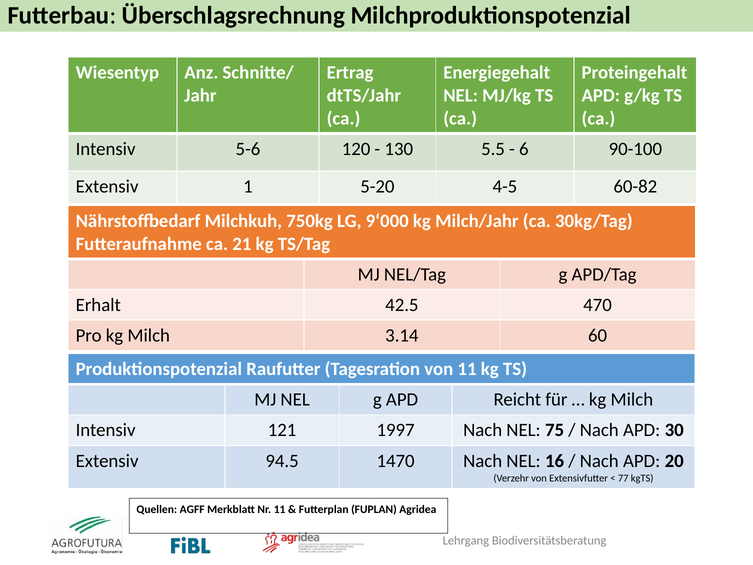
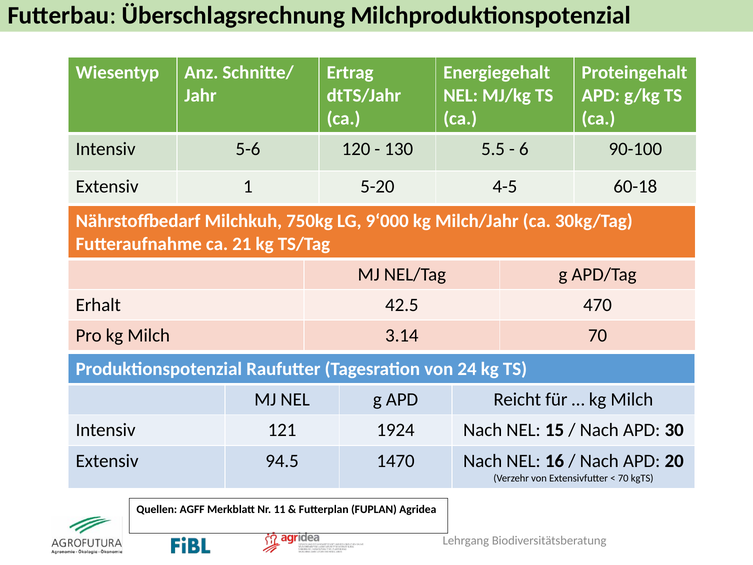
60-82: 60-82 -> 60-18
3.14 60: 60 -> 70
von 11: 11 -> 24
1997: 1997 -> 1924
75: 75 -> 15
77 at (623, 478): 77 -> 70
